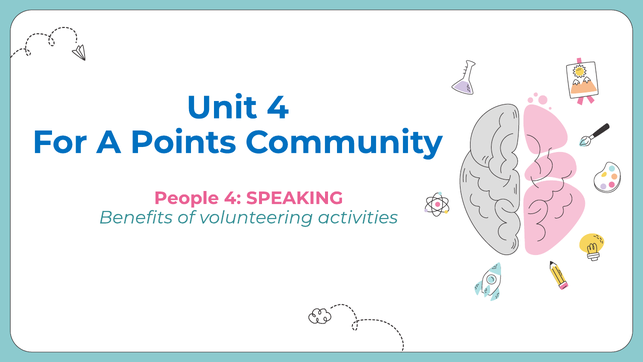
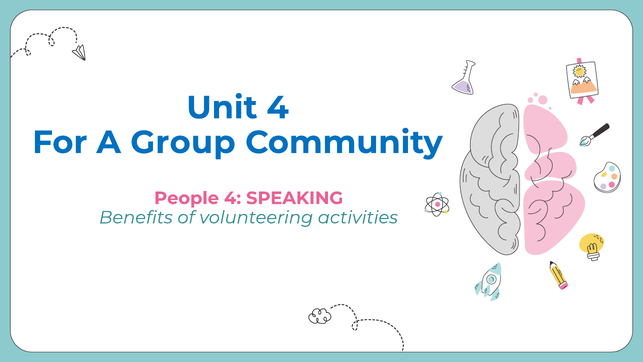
Points: Points -> Group
